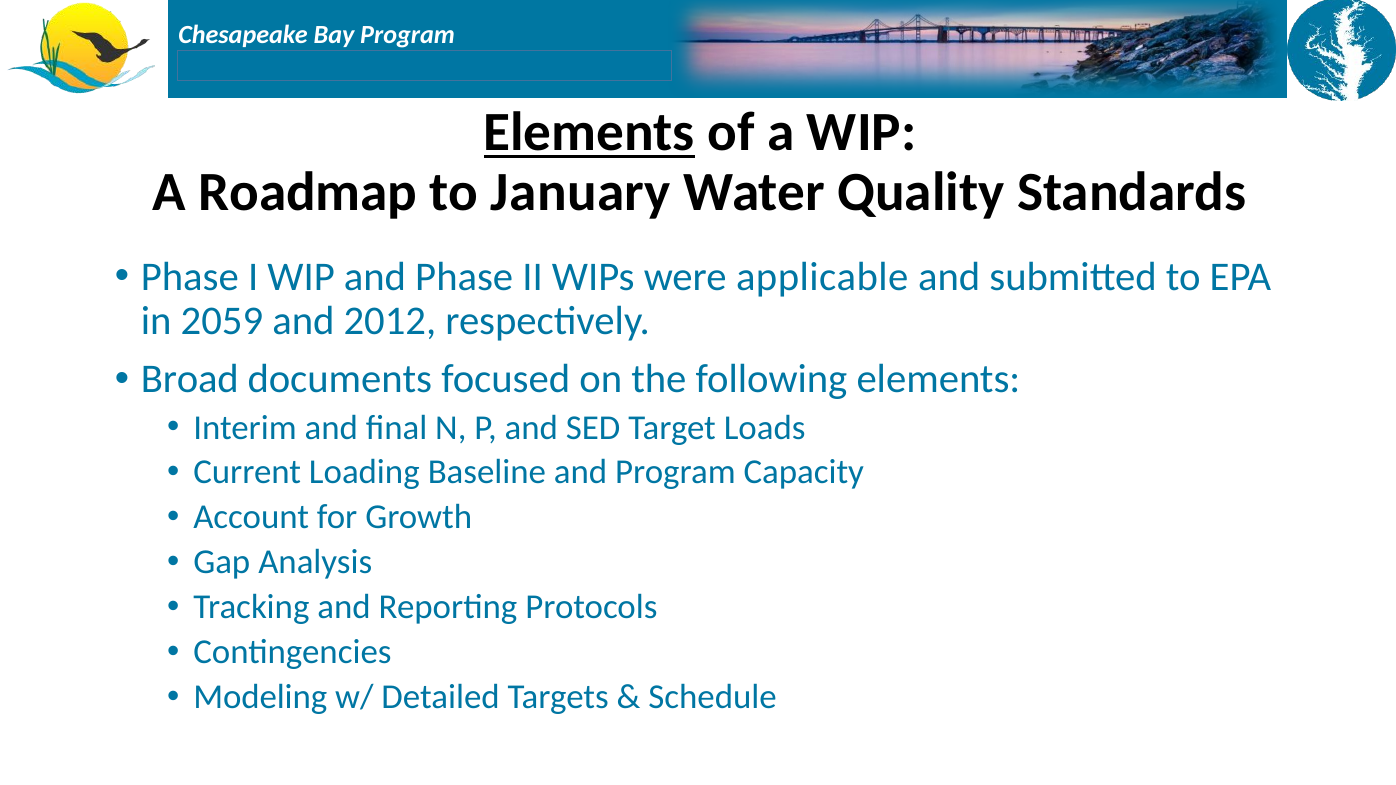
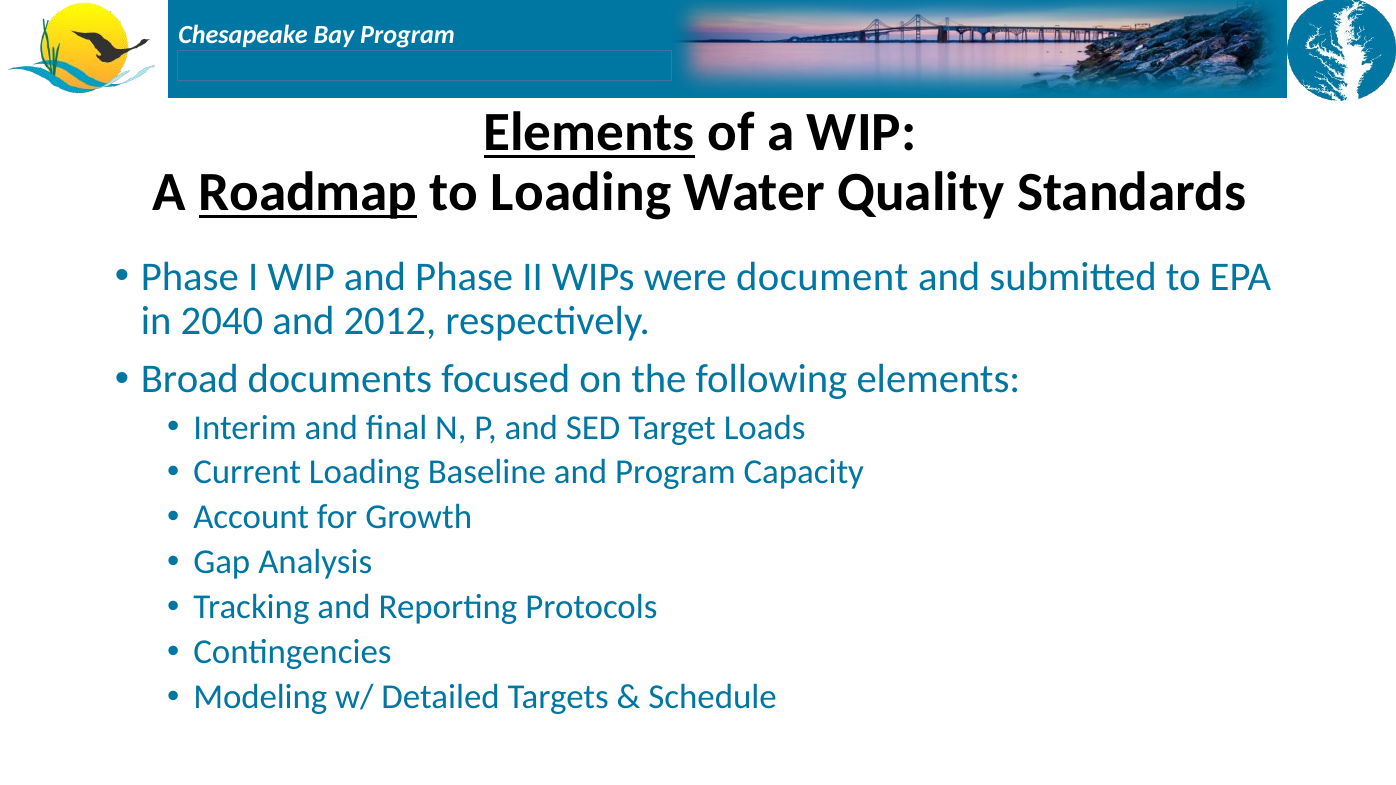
Roadmap underline: none -> present
to January: January -> Loading
applicable: applicable -> document
2059: 2059 -> 2040
